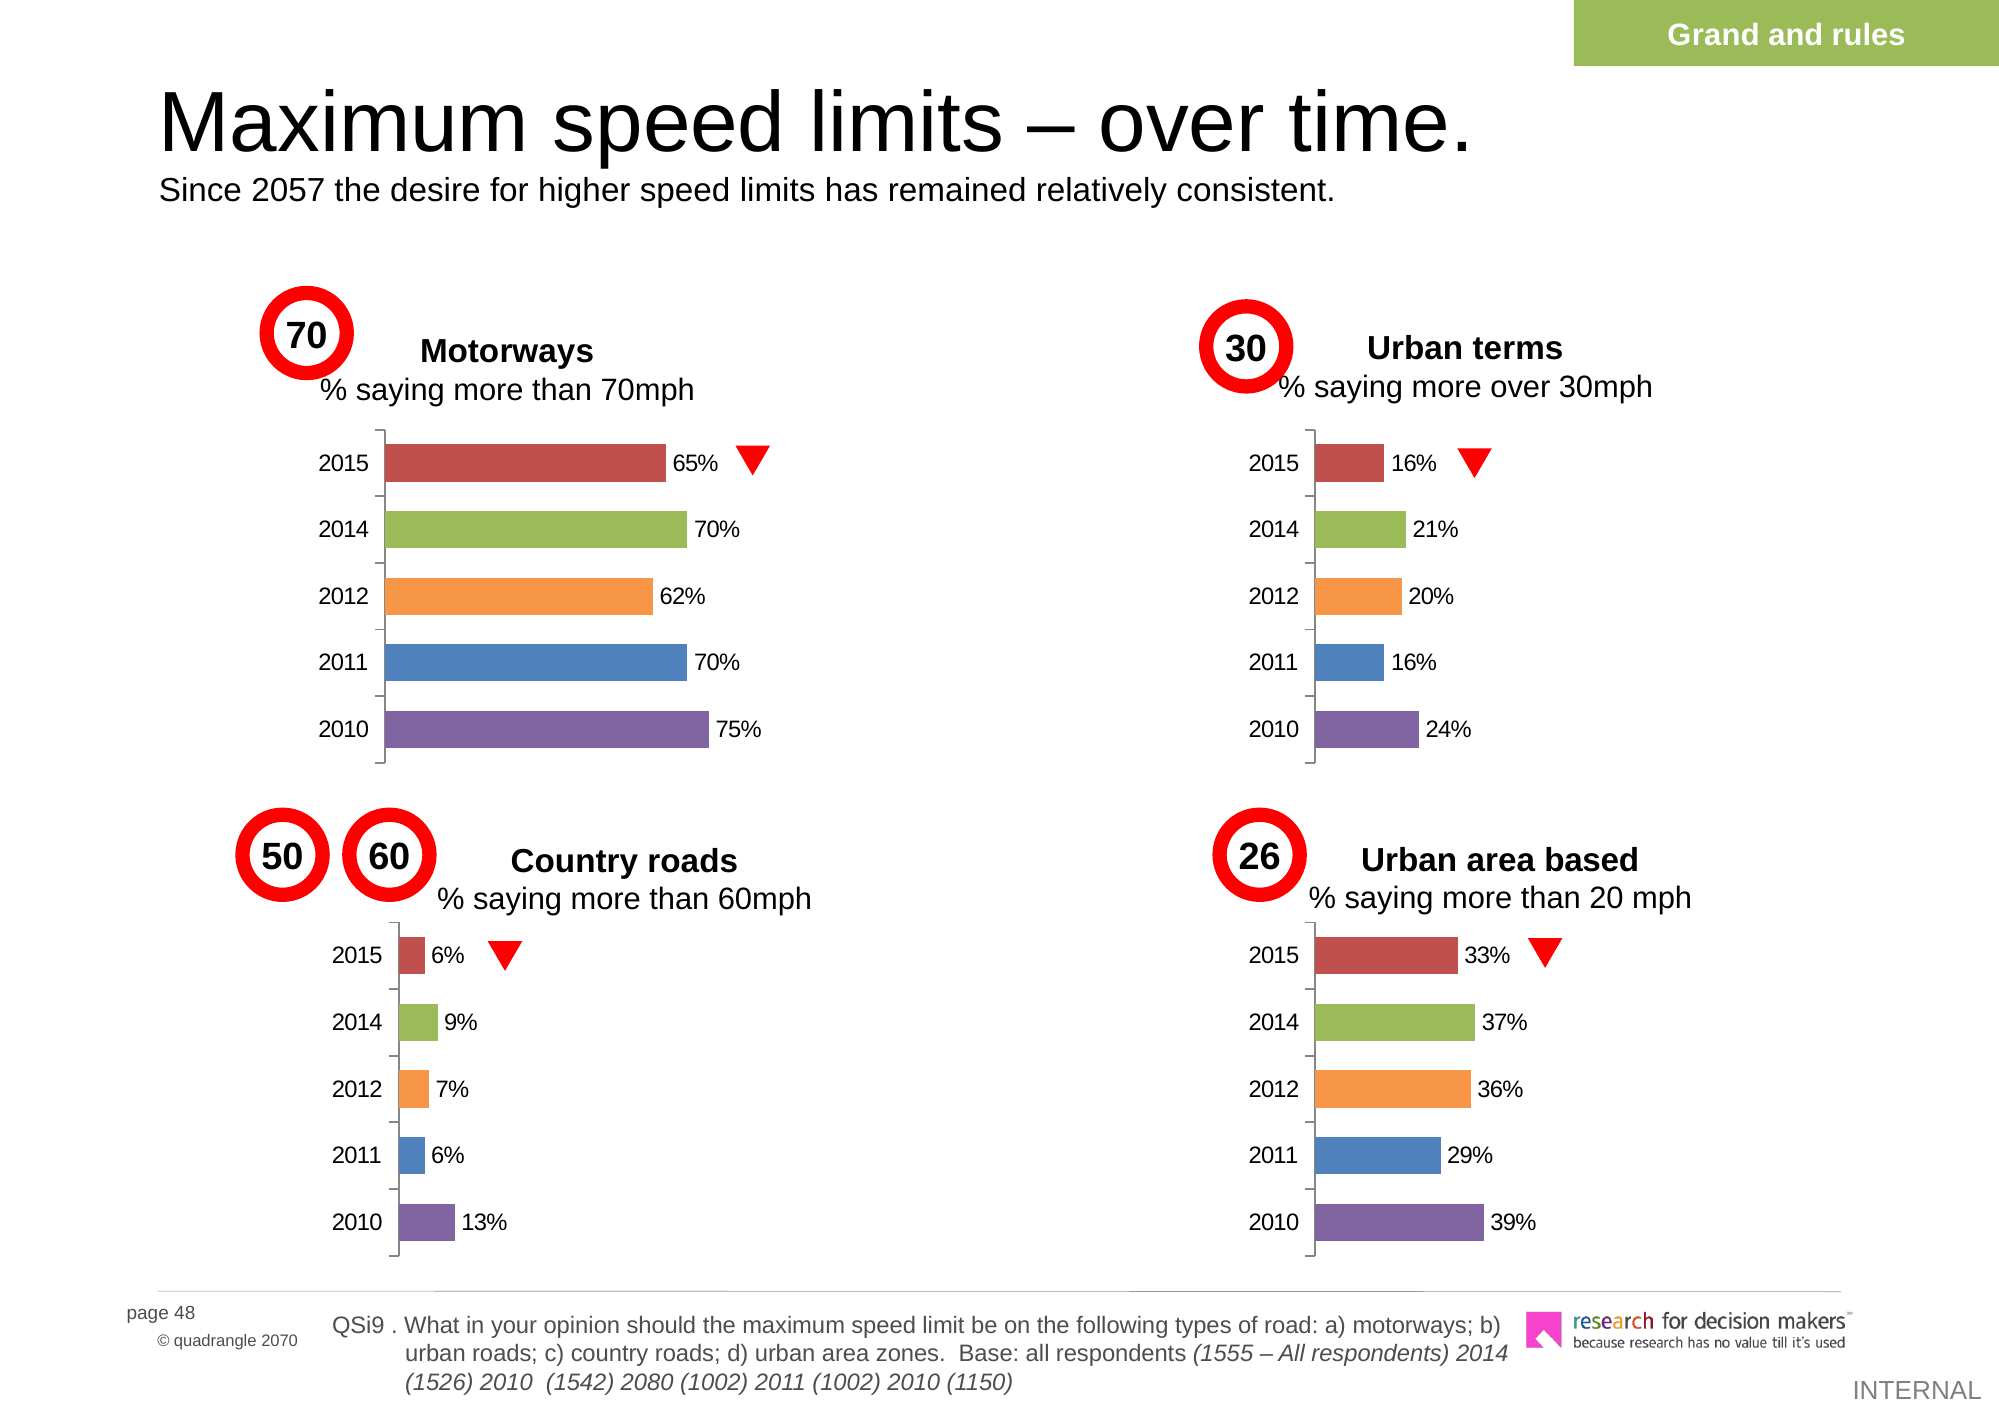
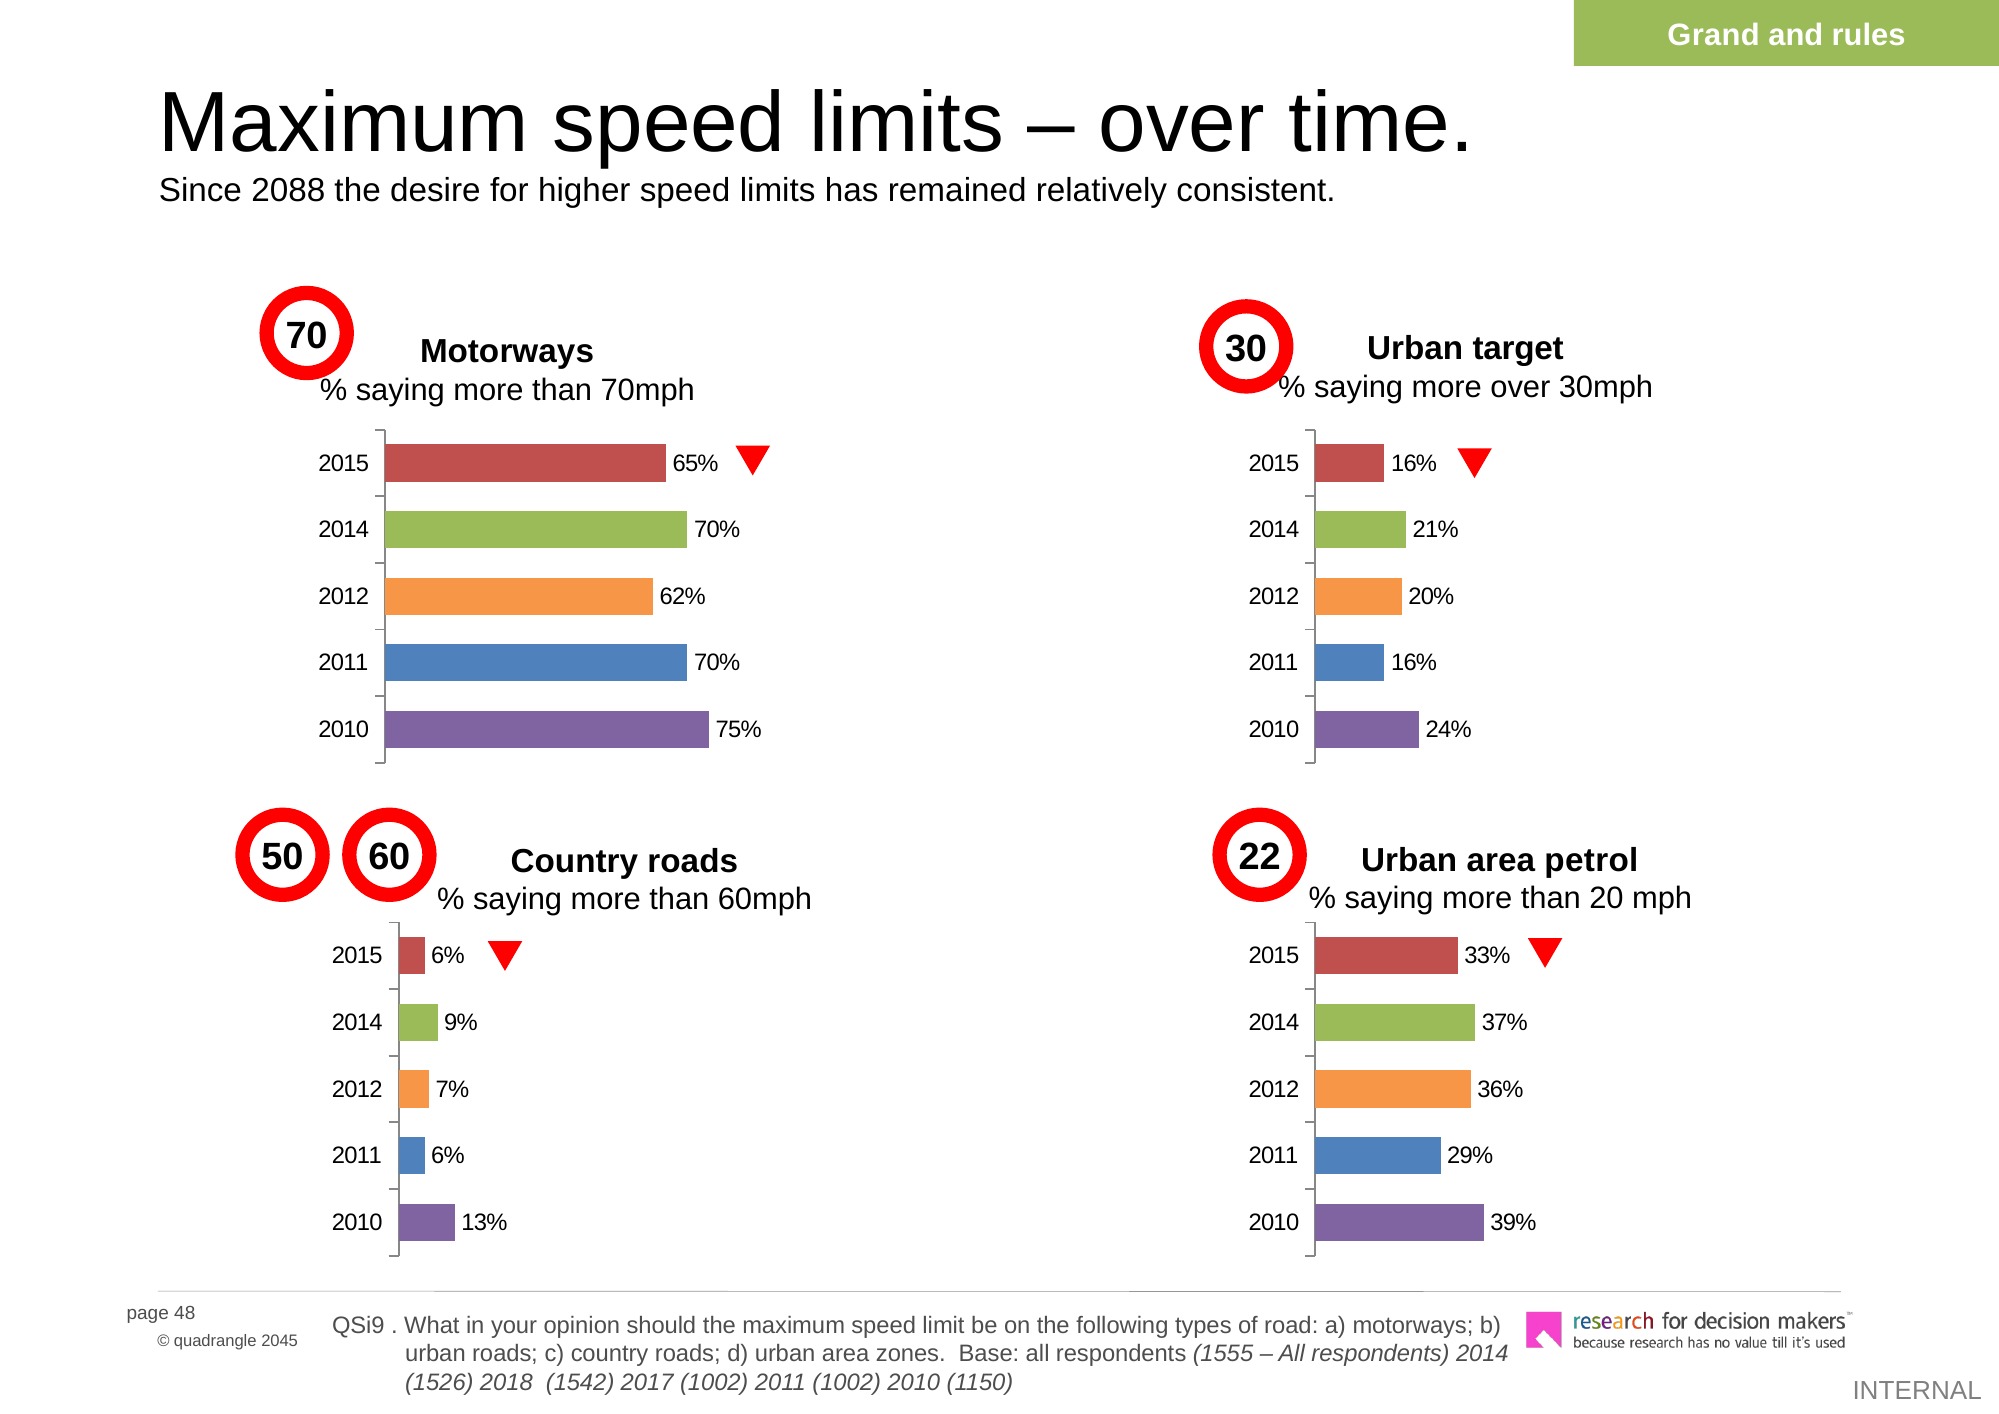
2057: 2057 -> 2088
terms: terms -> target
26: 26 -> 22
based: based -> petrol
2070: 2070 -> 2045
1526 2010: 2010 -> 2018
2080: 2080 -> 2017
